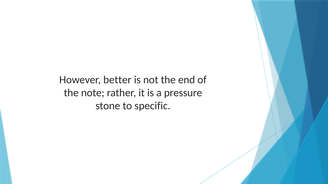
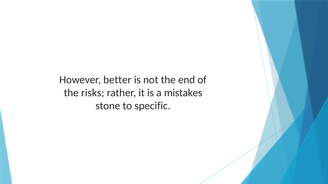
note: note -> risks
pressure: pressure -> mistakes
